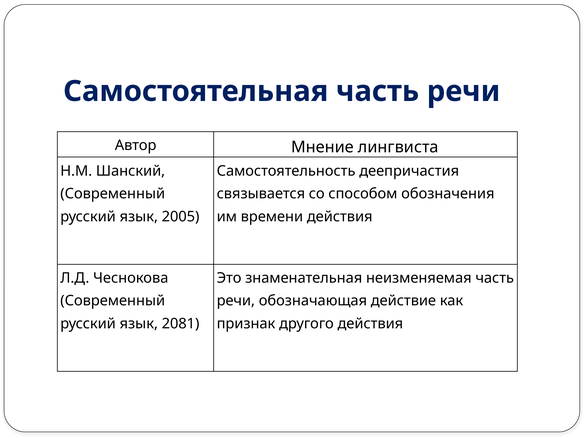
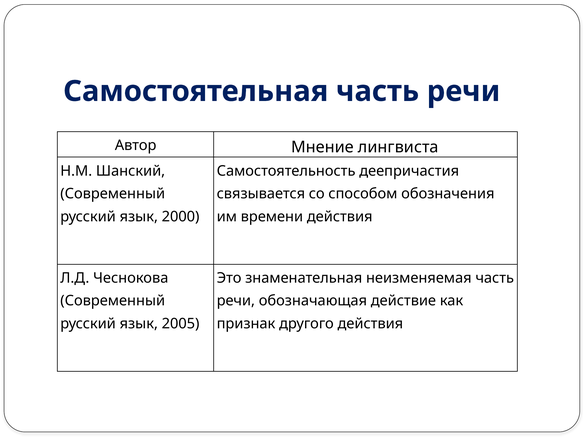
2005: 2005 -> 2000
2081: 2081 -> 2005
